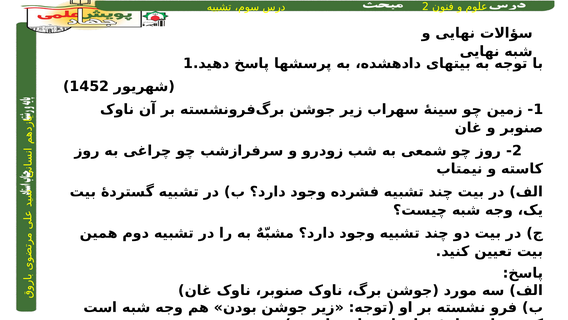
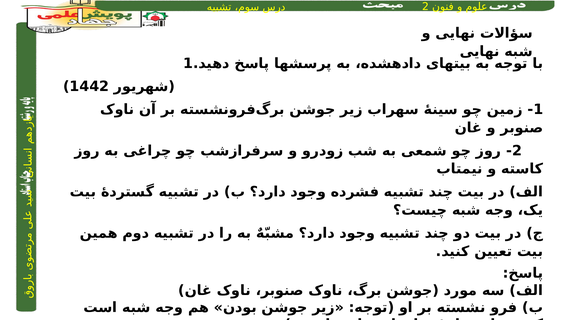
1452: 1452 -> 1442
